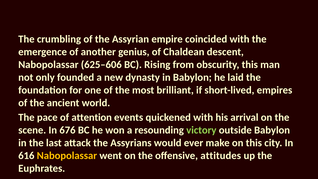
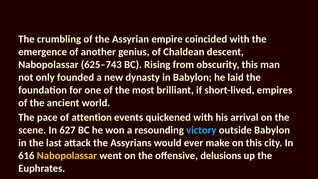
625–606: 625–606 -> 625–743
676: 676 -> 627
victory colour: light green -> light blue
attitudes: attitudes -> delusions
